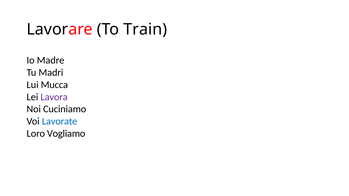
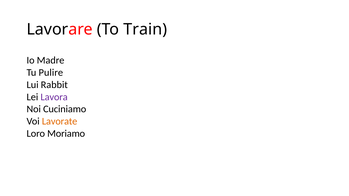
Madri: Madri -> Pulire
Mucca: Mucca -> Rabbit
Lavorate colour: blue -> orange
Vogliamo: Vogliamo -> Moriamo
